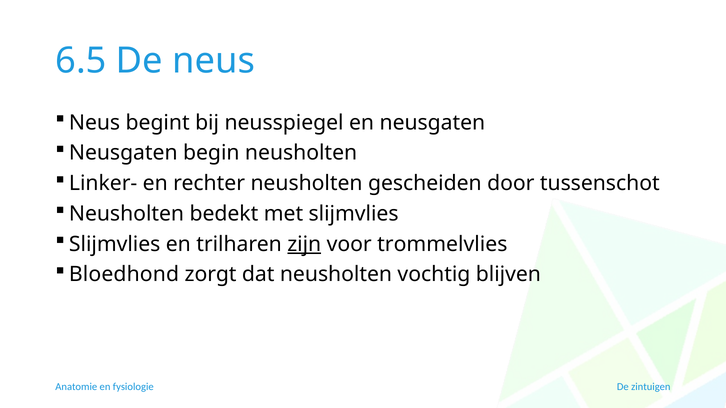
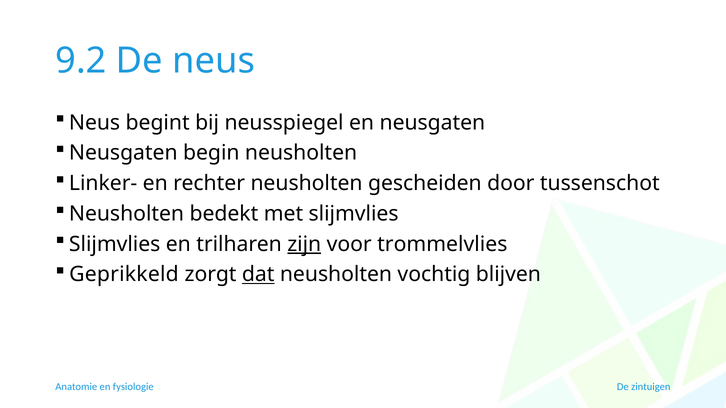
6.5: 6.5 -> 9.2
Bloedhond: Bloedhond -> Geprikkeld
dat underline: none -> present
